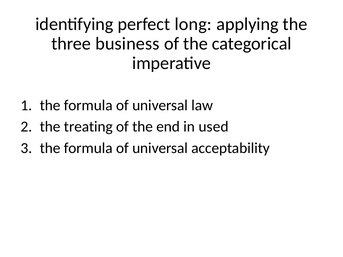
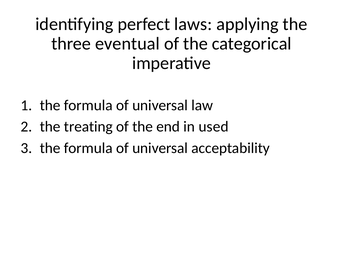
long: long -> laws
business: business -> eventual
